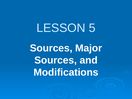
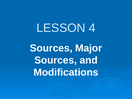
5: 5 -> 4
